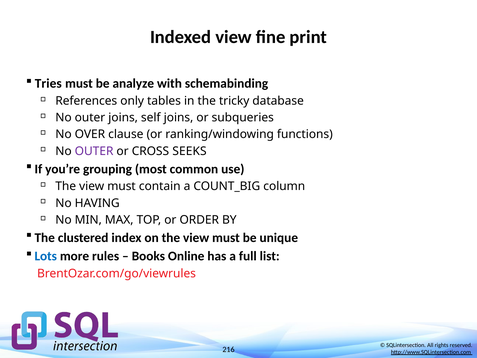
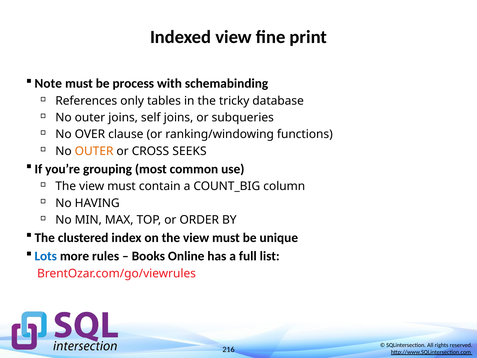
Tries: Tries -> Note
analyze: analyze -> process
OUTER at (94, 151) colour: purple -> orange
